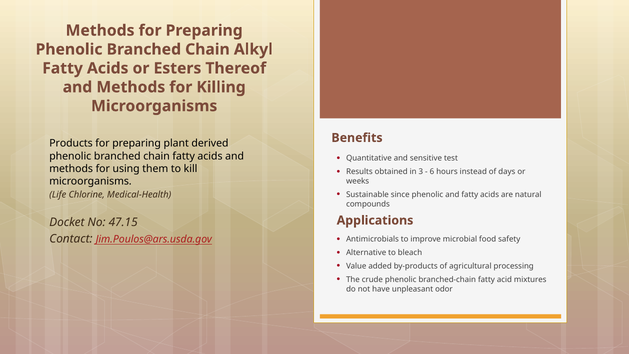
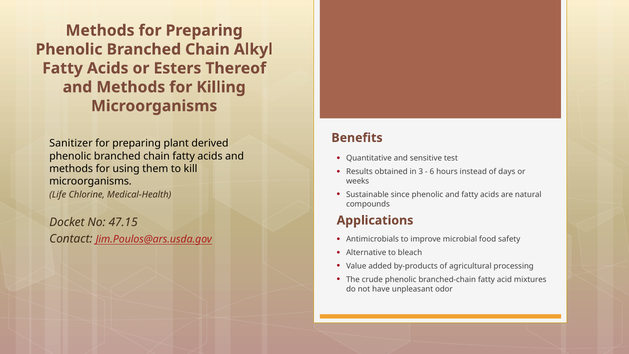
Products: Products -> Sanitizer
